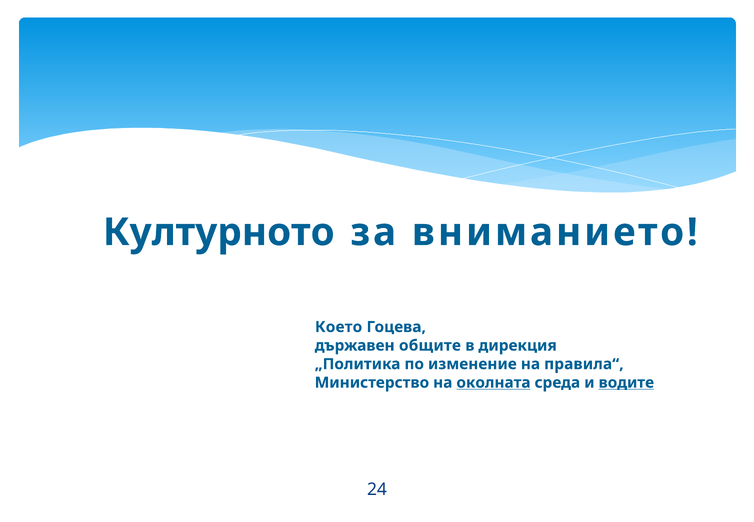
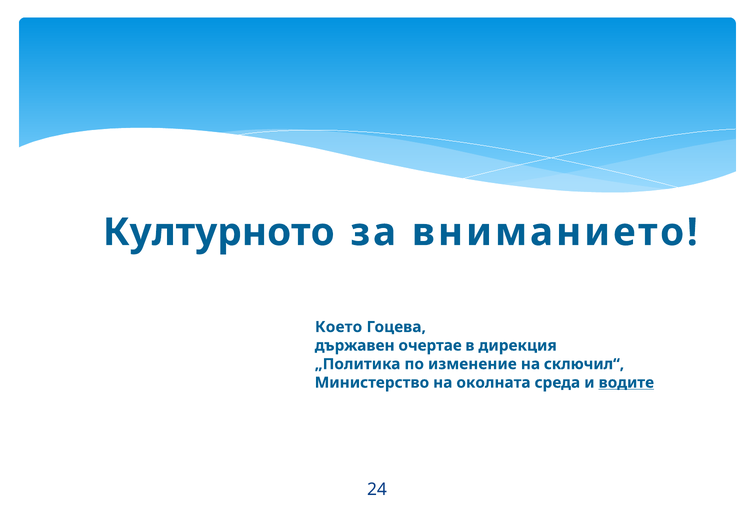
общите: общите -> очертае
правила“: правила“ -> сключил“
околната underline: present -> none
